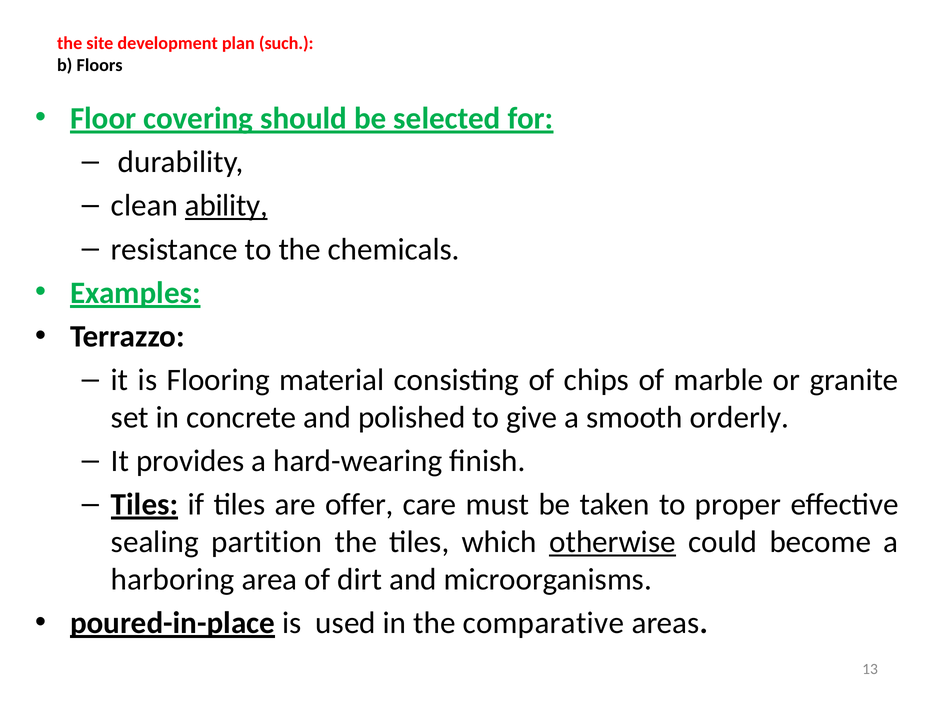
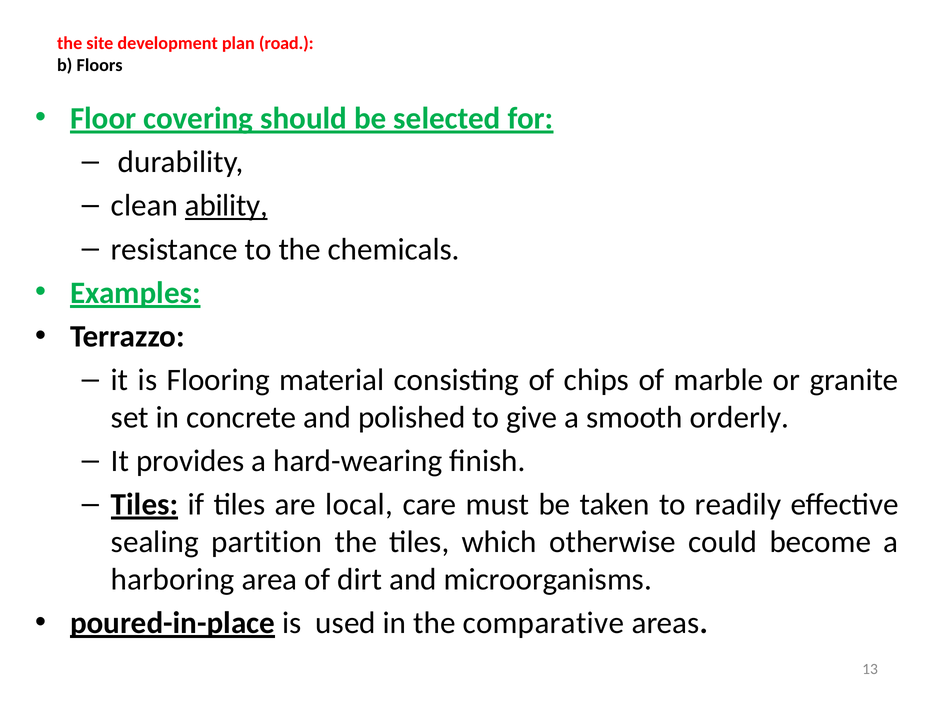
such: such -> road
offer: offer -> local
proper: proper -> readily
otherwise underline: present -> none
